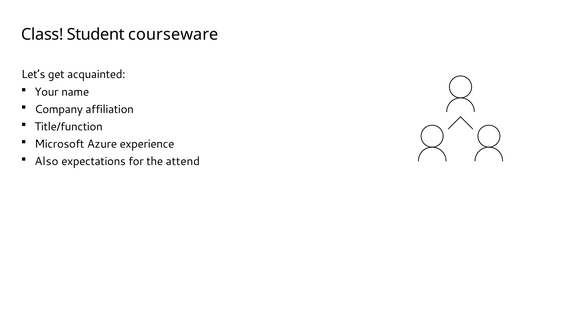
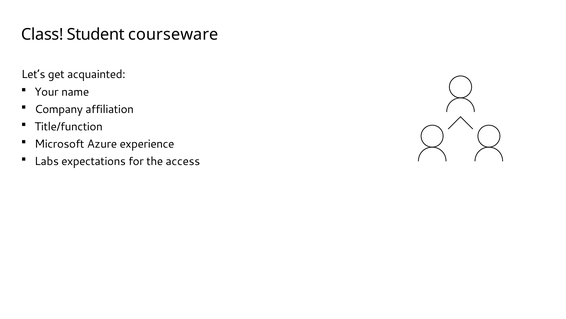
Also: Also -> Labs
attend: attend -> access
